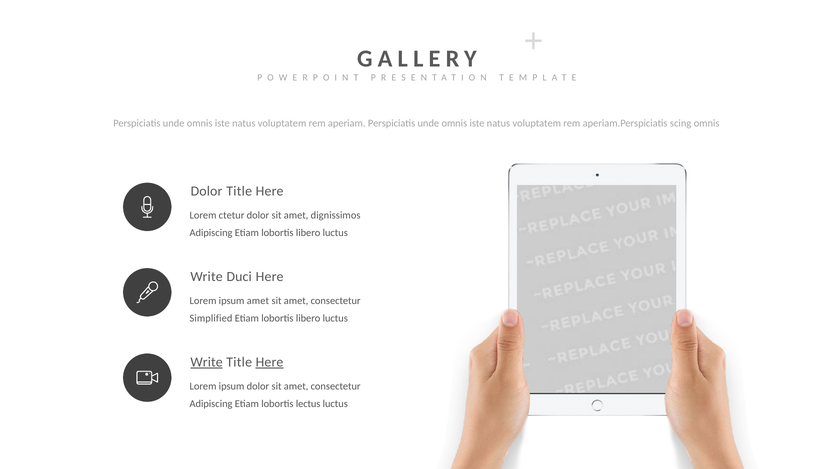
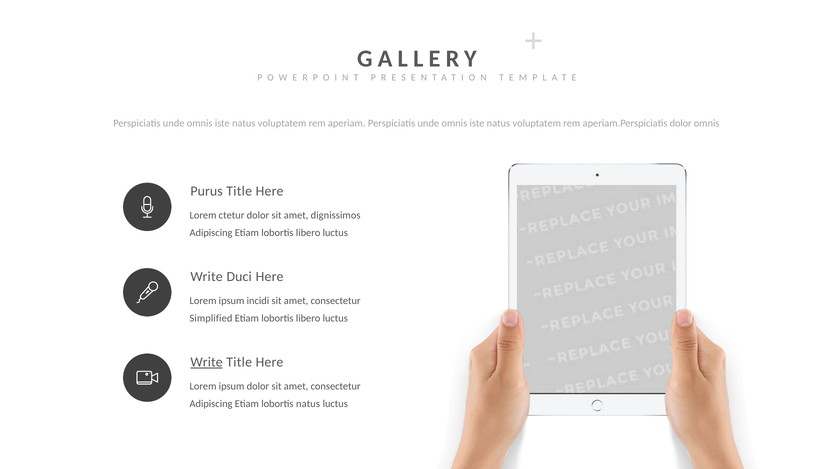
aperiam.Perspiciatis scing: scing -> dolor
Dolor at (207, 191): Dolor -> Purus
ipsum amet: amet -> incidi
Here at (270, 362) underline: present -> none
lobortis lectus: lectus -> natus
